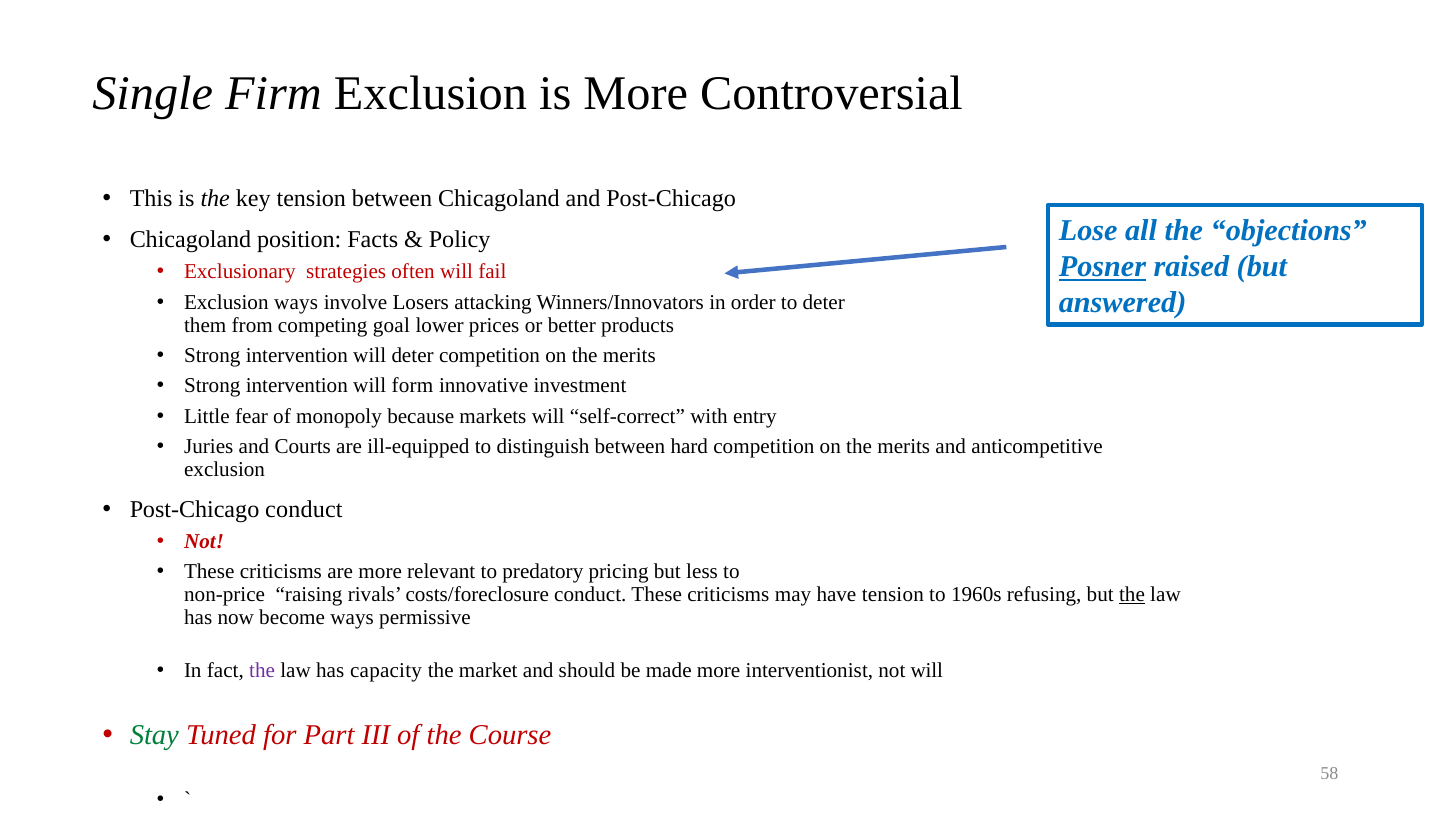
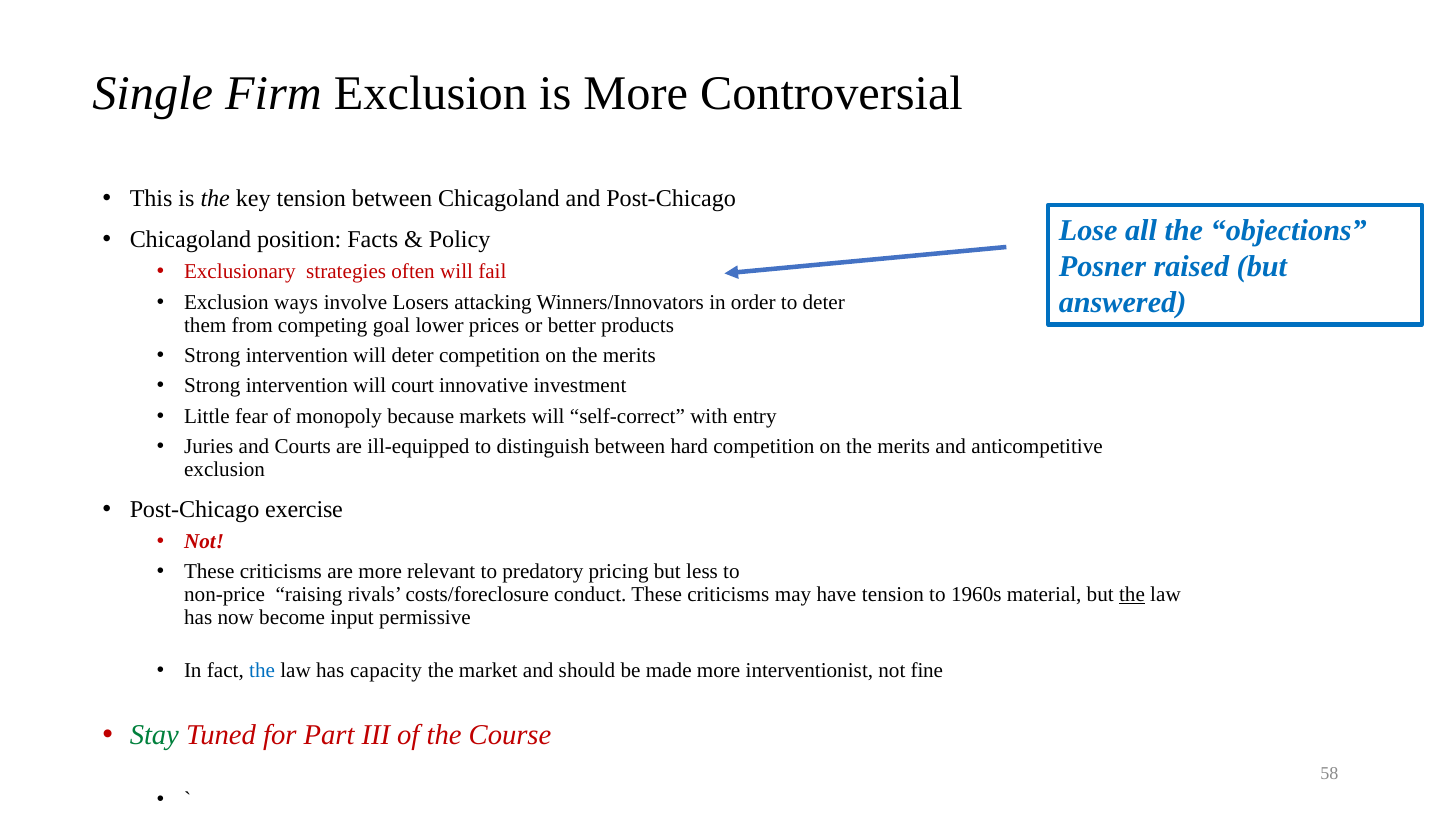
Posner underline: present -> none
form: form -> court
Post-Chicago conduct: conduct -> exercise
refusing: refusing -> material
become ways: ways -> input
the at (262, 670) colour: purple -> blue
not will: will -> fine
